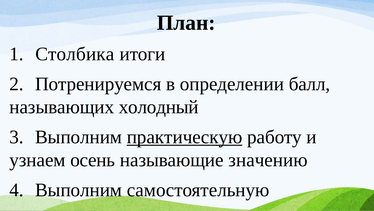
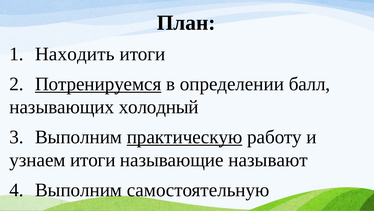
Столбика: Столбика -> Находить
Потренируемся underline: none -> present
узнаем осень: осень -> итоги
значению: значению -> называют
